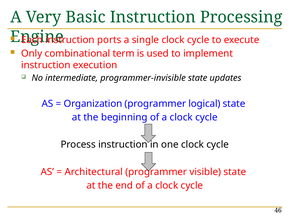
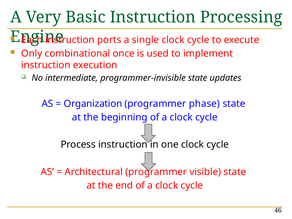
term: term -> once
logical: logical -> phase
